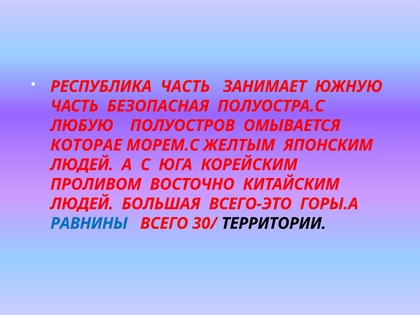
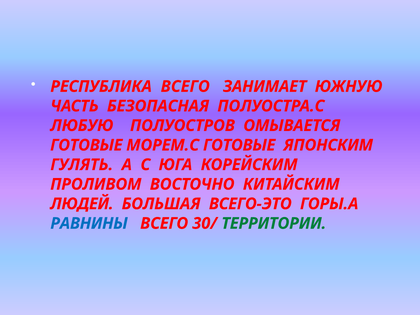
РЕСПУБЛИКА ЧАСТЬ: ЧАСТЬ -> ВСЕГО
КОТОРАЕ at (86, 145): КОТОРАЕ -> ГОТОВЫЕ
МОРЕМ.С ЖЕЛТЫМ: ЖЕЛТЫМ -> ГОТОВЫЕ
ЛЮДЕЙ at (82, 165): ЛЮДЕЙ -> ГУЛЯТЬ
ТЕРРИТОРИИ colour: black -> green
